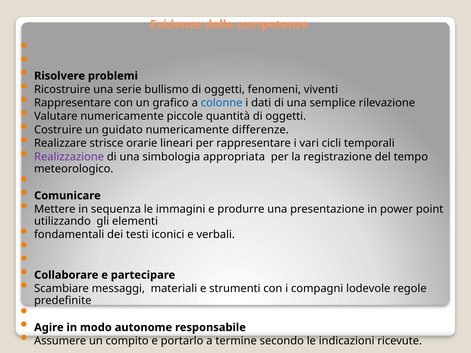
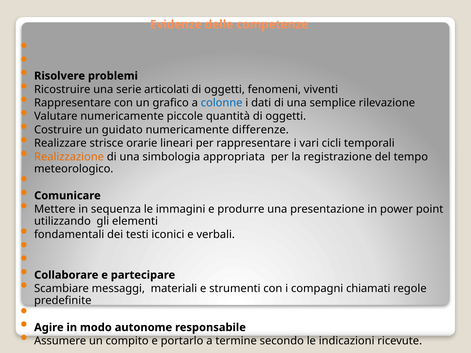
bullismo: bullismo -> articolati
Realizzazione colour: purple -> orange
lodevole: lodevole -> chiamati
